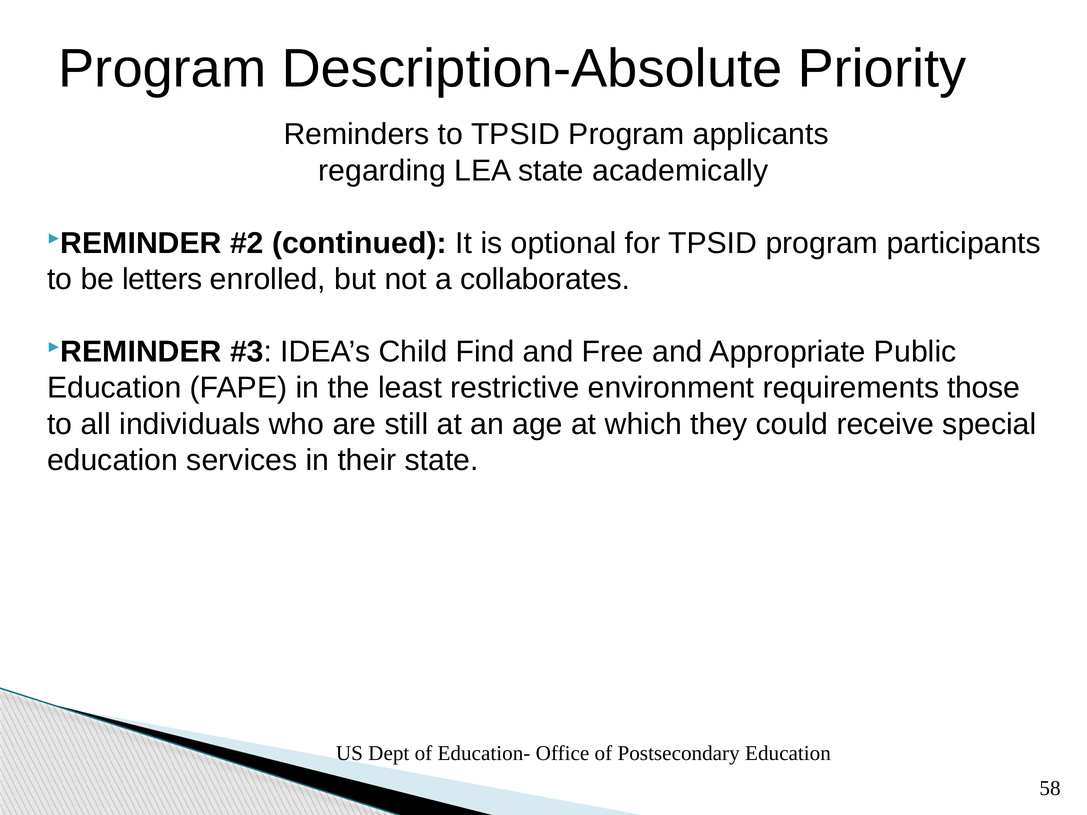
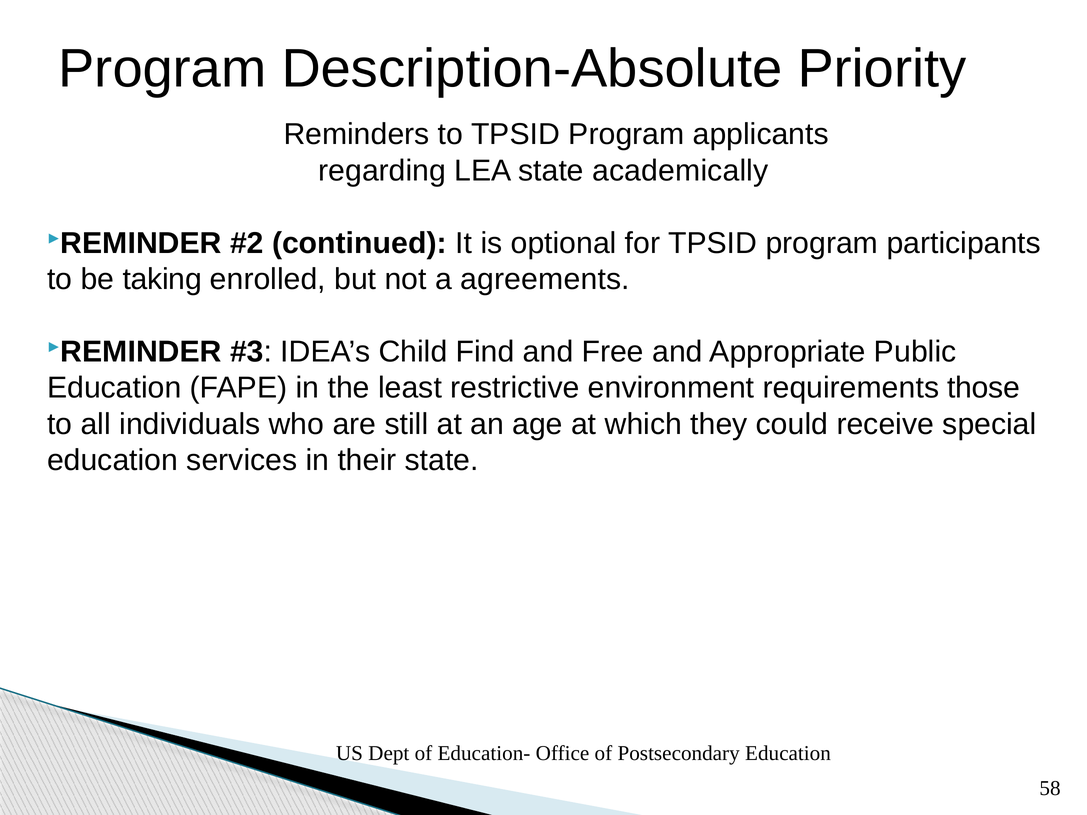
letters: letters -> taking
collaborates: collaborates -> agreements
